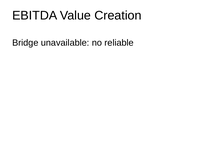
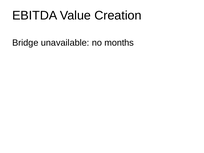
reliable: reliable -> months
